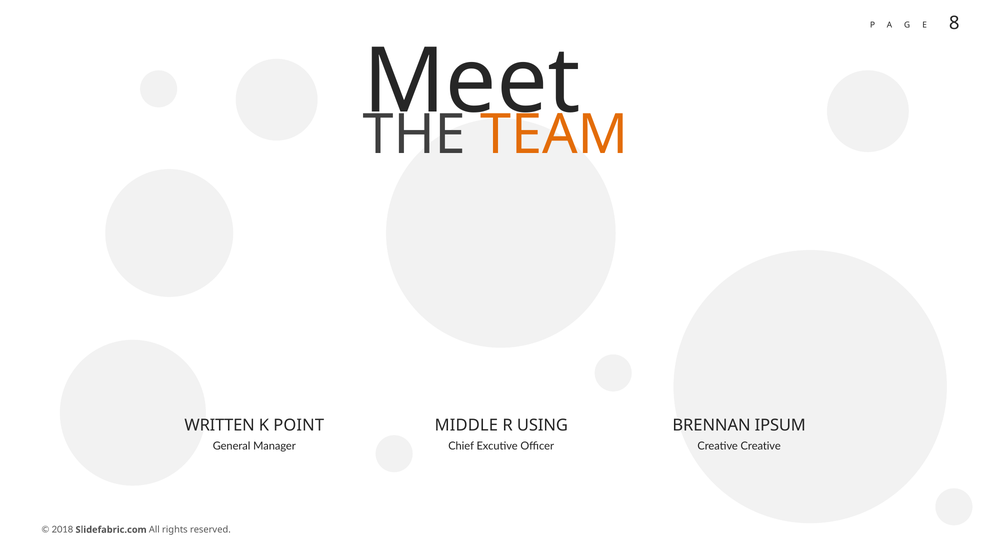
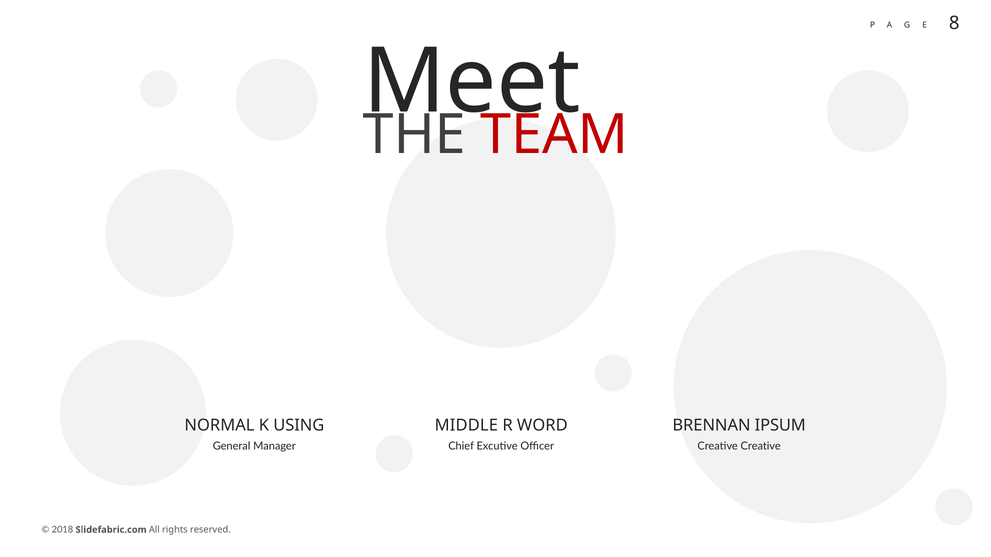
TEAM colour: orange -> red
WRITTEN: WRITTEN -> NORMAL
POINT: POINT -> USING
USING: USING -> WORD
